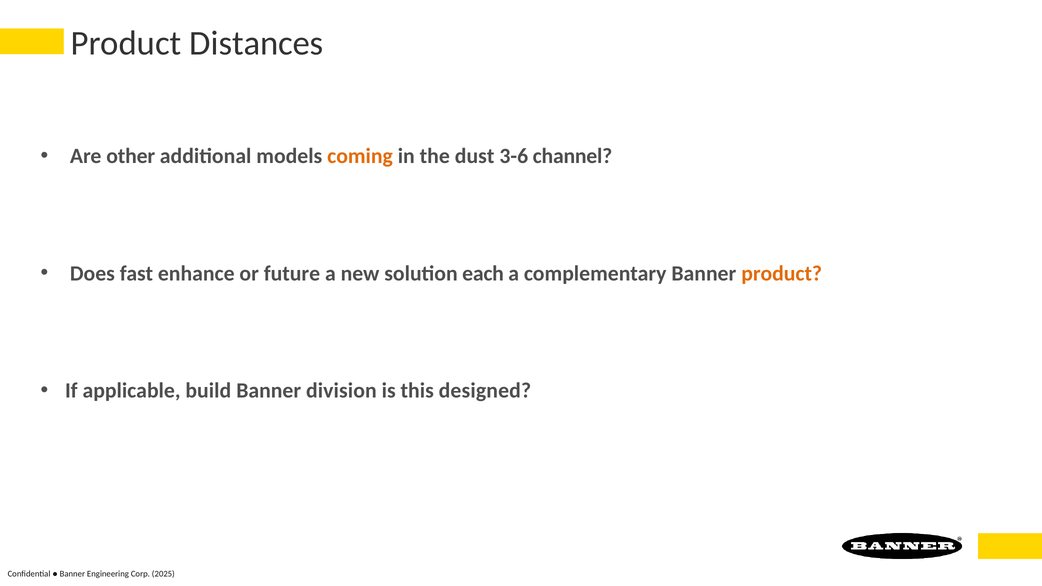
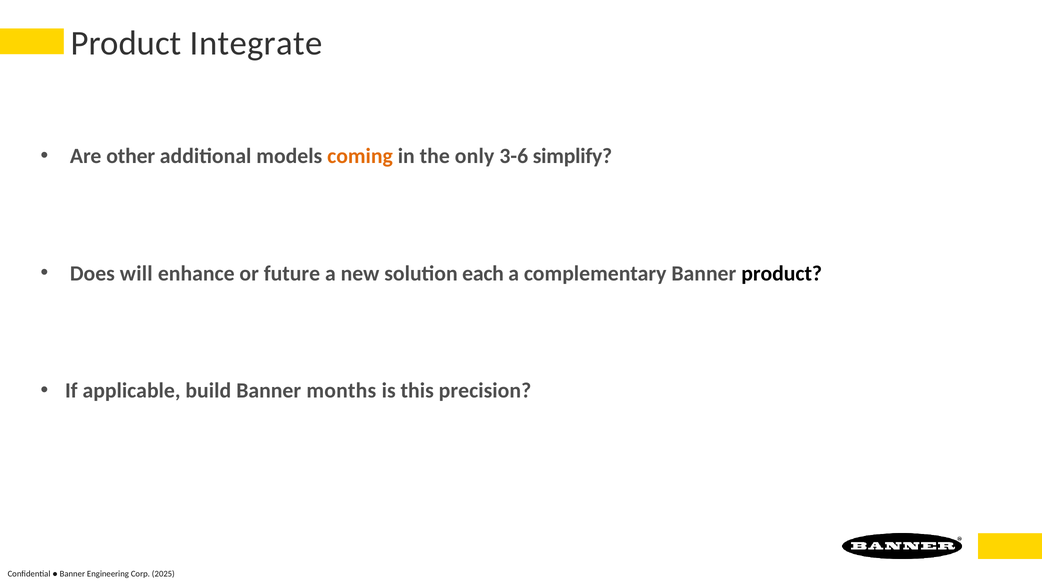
Distances: Distances -> Integrate
dust: dust -> only
channel: channel -> simplify
fast: fast -> will
product at (782, 273) colour: orange -> black
division: division -> months
designed: designed -> precision
